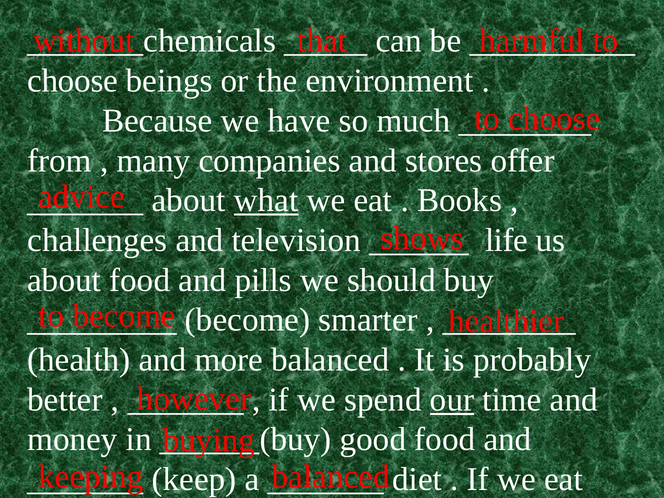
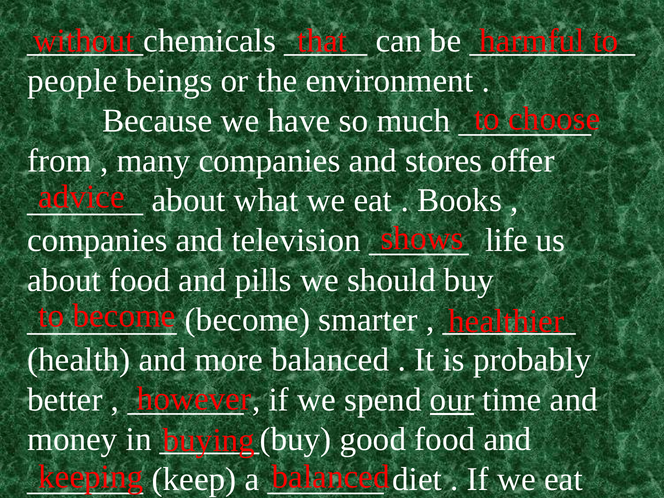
choose at (73, 81): choose -> people
what underline: present -> none
challenges at (97, 240): challenges -> companies
